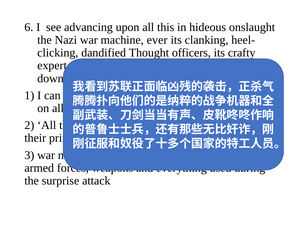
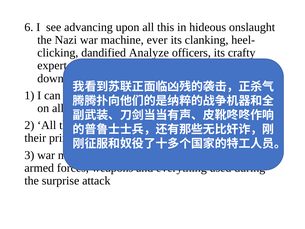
Thought: Thought -> Analyze
